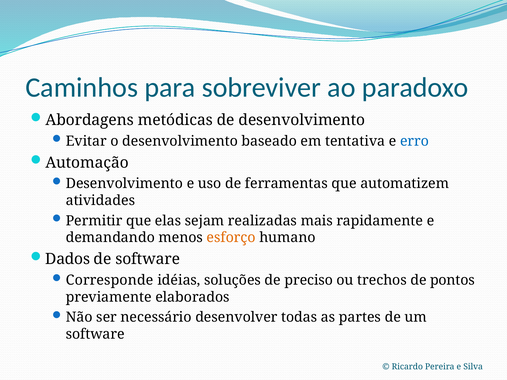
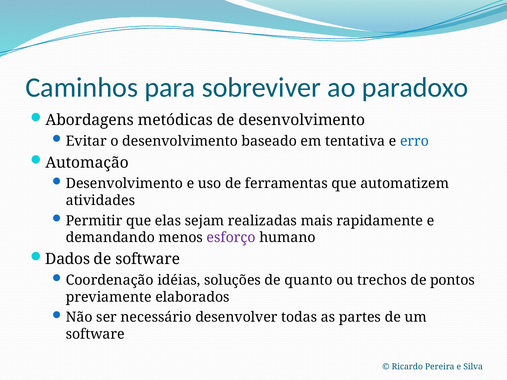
esforço colour: orange -> purple
Corresponde: Corresponde -> Coordenação
preciso: preciso -> quanto
